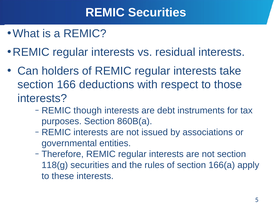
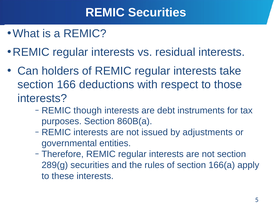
associations: associations -> adjustments
118(g: 118(g -> 289(g
